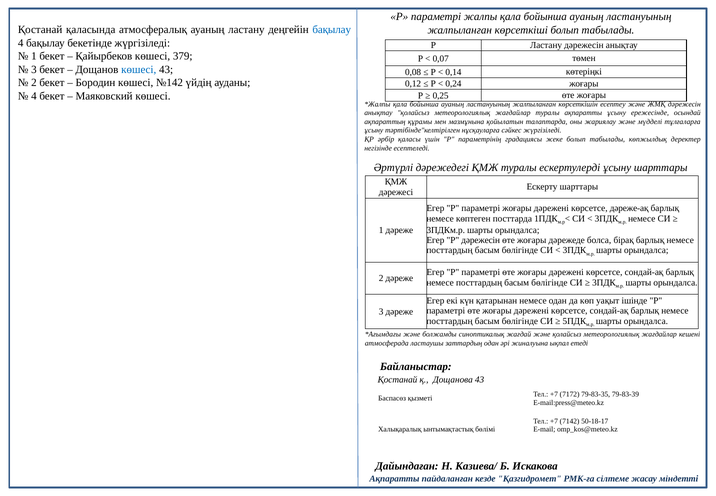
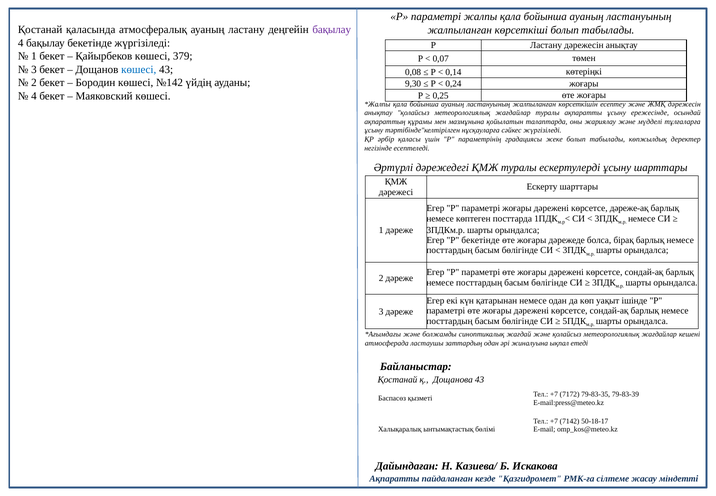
бақылау at (332, 30) colour: blue -> purple
0,12: 0,12 -> 9,30
P дәрежесін: дәрежесін -> бекетінде
